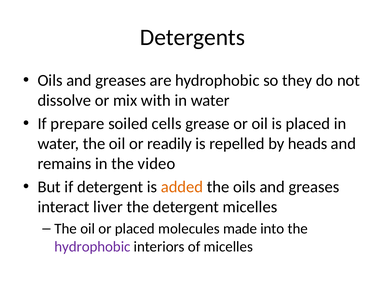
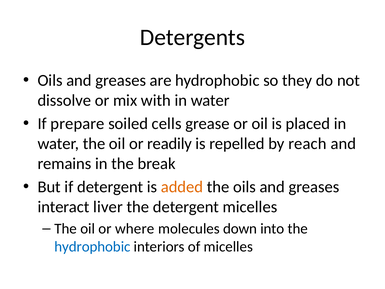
heads: heads -> reach
video: video -> break
or placed: placed -> where
made: made -> down
hydrophobic at (92, 246) colour: purple -> blue
